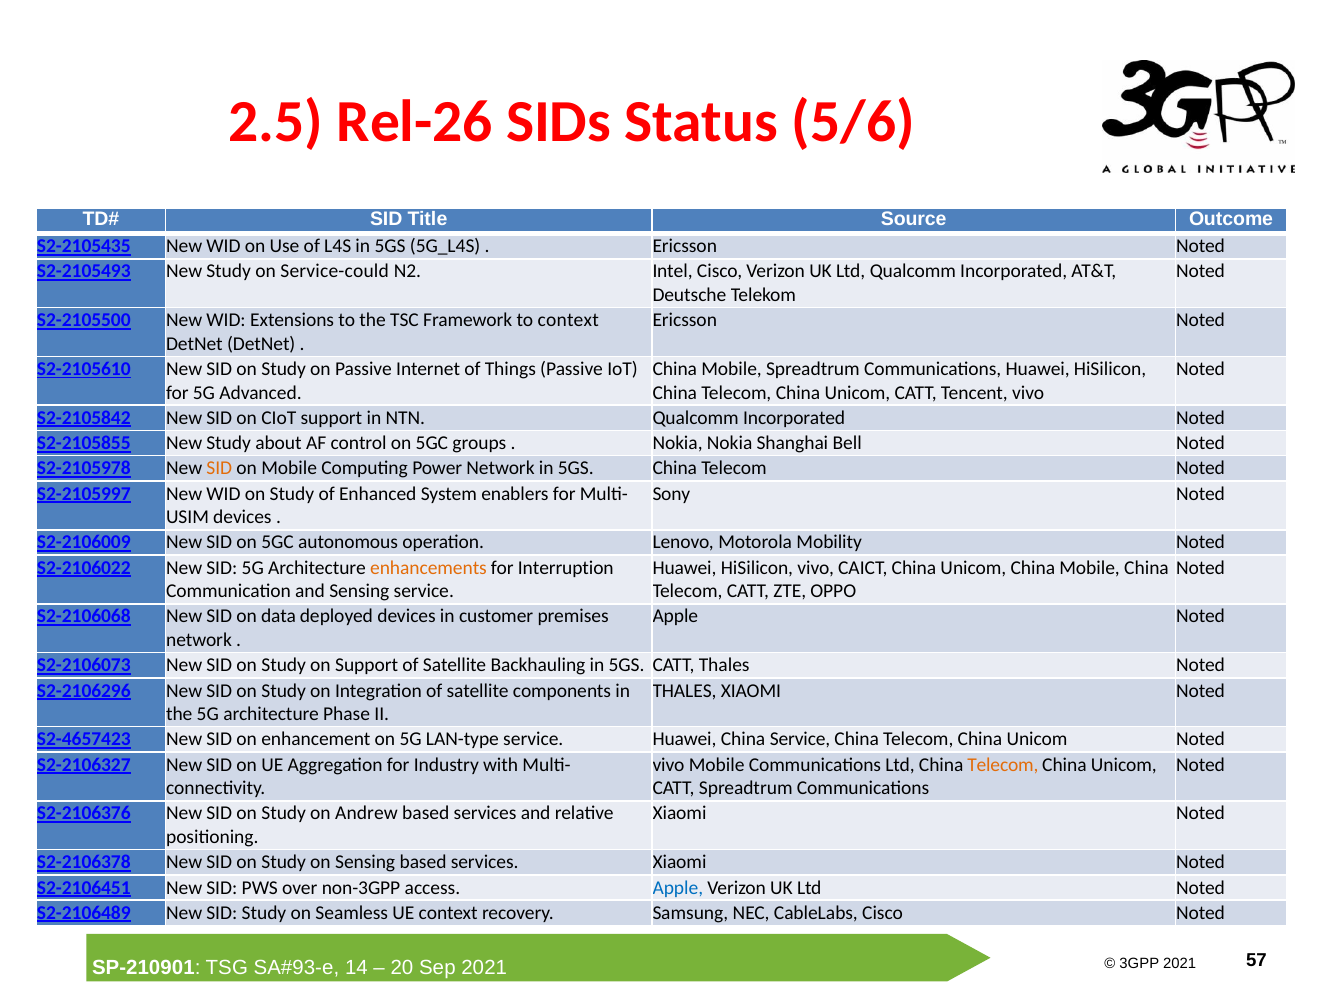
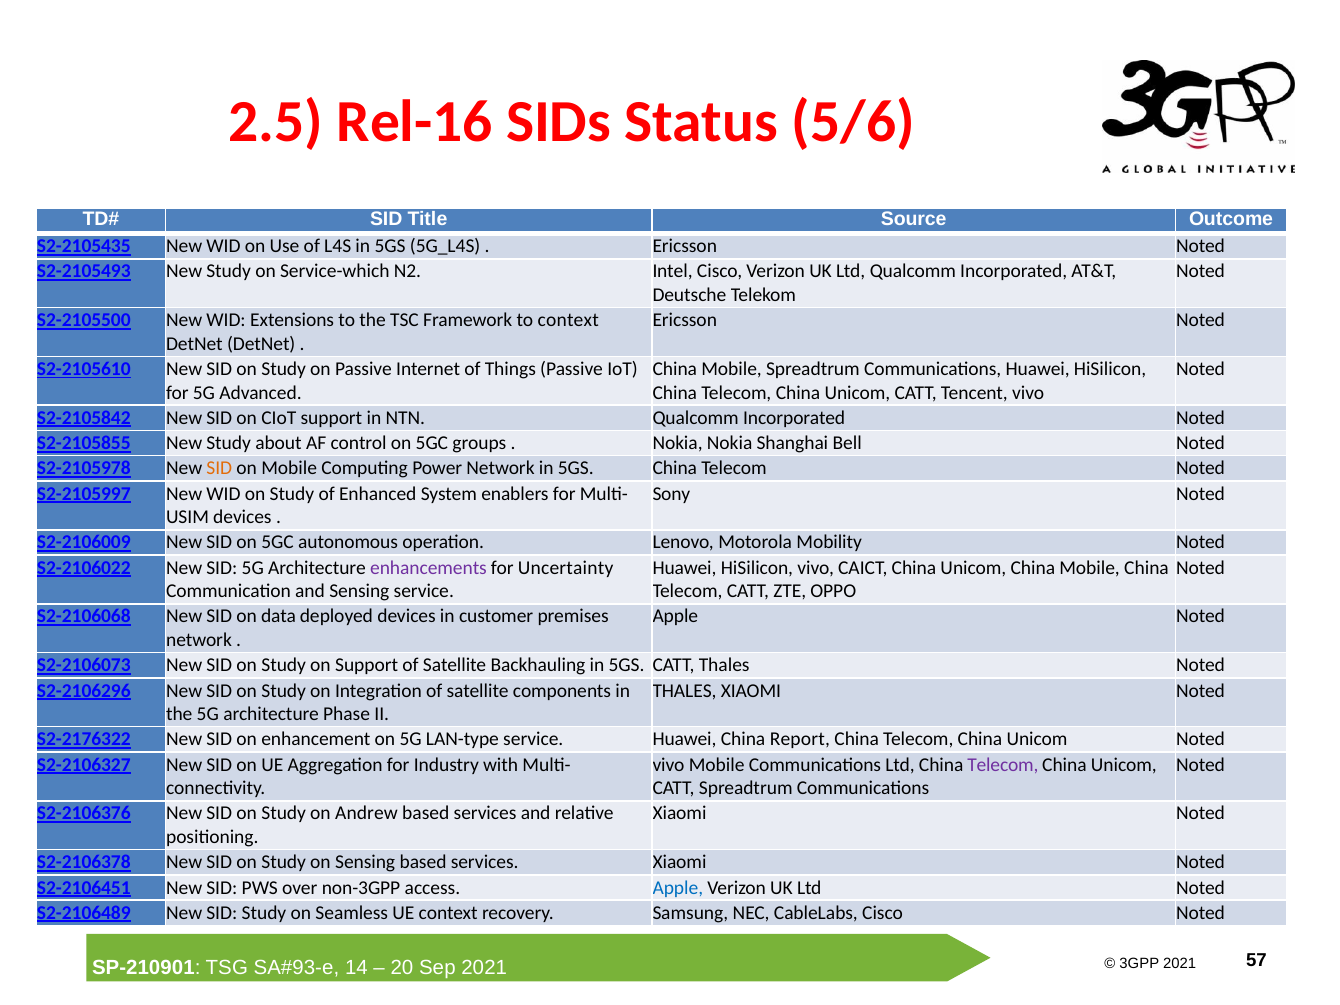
Rel-26: Rel-26 -> Rel-16
Service-could: Service-could -> Service-which
enhancements colour: orange -> purple
Interruption: Interruption -> Uncertainty
S2-4657423: S2-4657423 -> S2-2176322
China Service: Service -> Report
Telecom at (1003, 765) colour: orange -> purple
